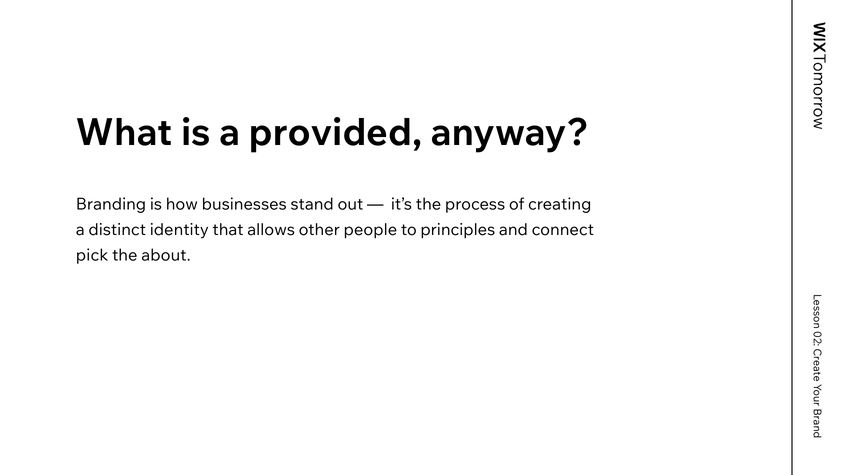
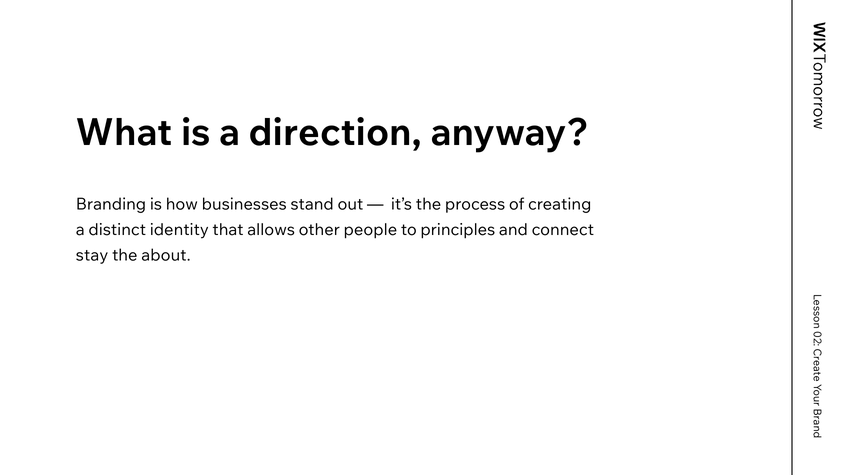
provided: provided -> direction
pick: pick -> stay
